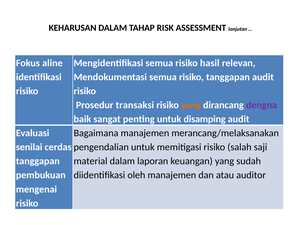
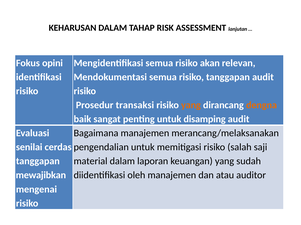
aline: aline -> opini
hasil: hasil -> akan
dengna colour: purple -> orange
pembukuan: pembukuan -> mewajibkan
